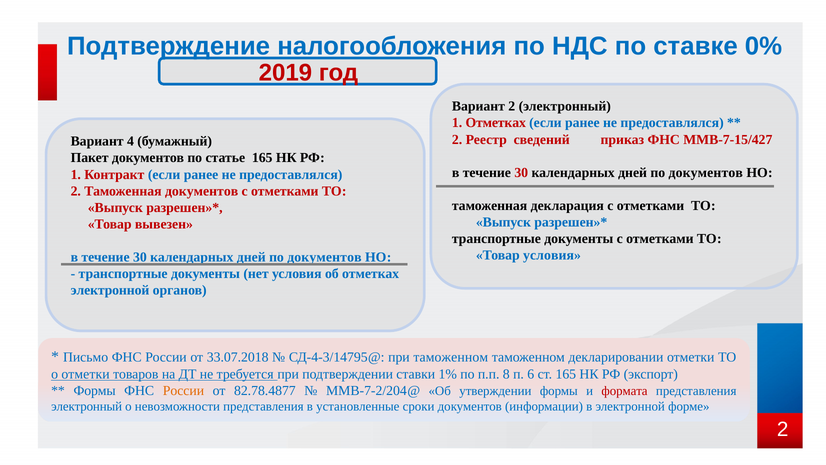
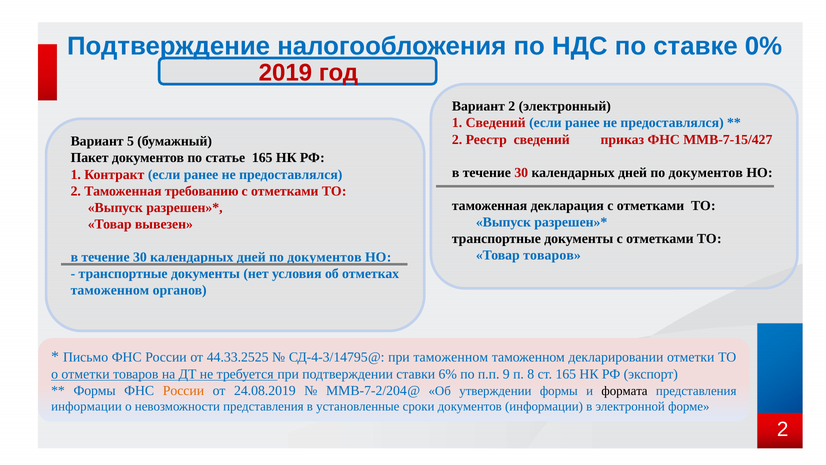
1 Отметках: Отметках -> Сведений
4: 4 -> 5
Таможенная документов: документов -> требованию
Товар условия: условия -> товаров
электронной at (110, 290): электронной -> таможенном
33.07.2018: 33.07.2018 -> 44.33.2525
1%: 1% -> 6%
8: 8 -> 9
6: 6 -> 8
82.78.4877: 82.78.4877 -> 24.08.2019
формата colour: red -> black
электронный at (87, 406): электронный -> информации
